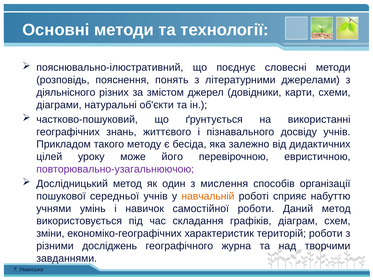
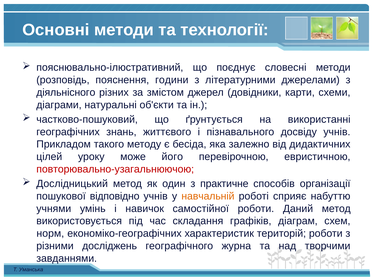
понять: понять -> години
повторювально-узагальнюючою colour: purple -> red
мислення: мислення -> практичне
середньої: середньої -> відповідно
зміни: зміни -> норм
